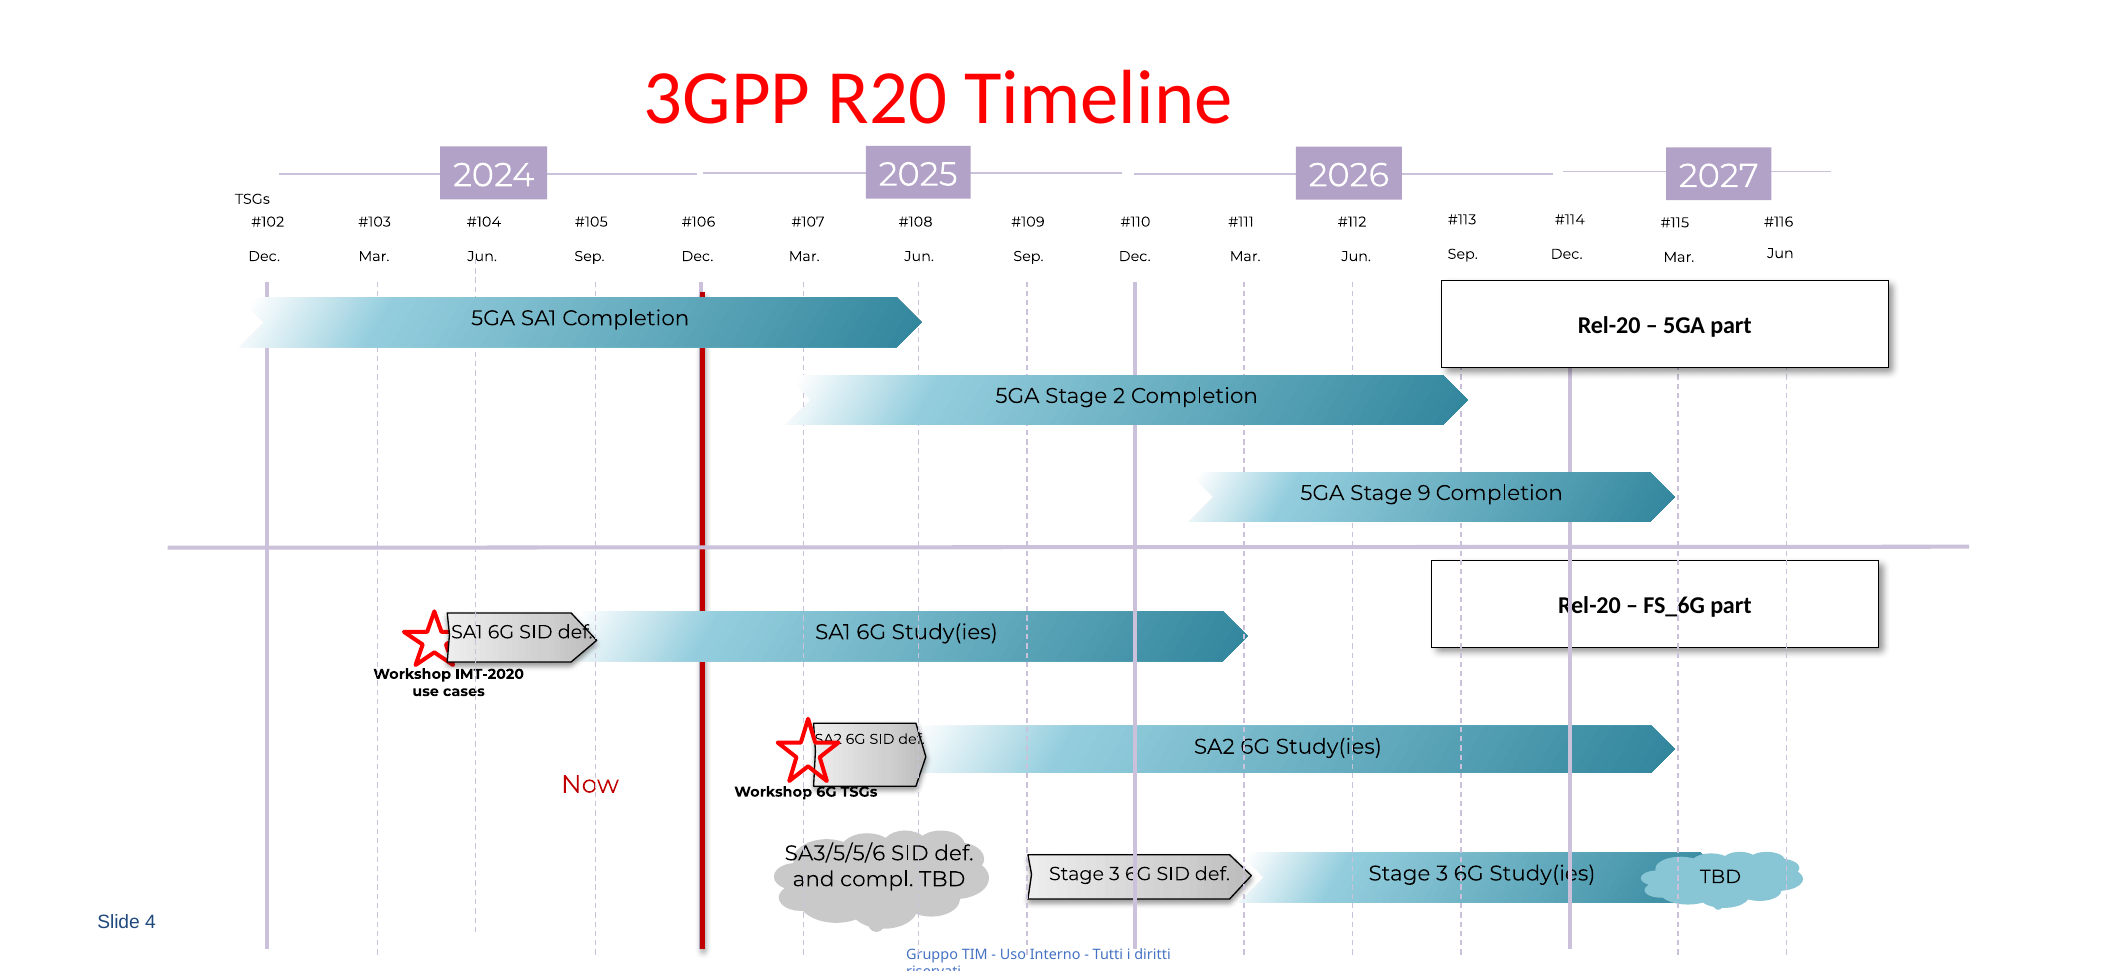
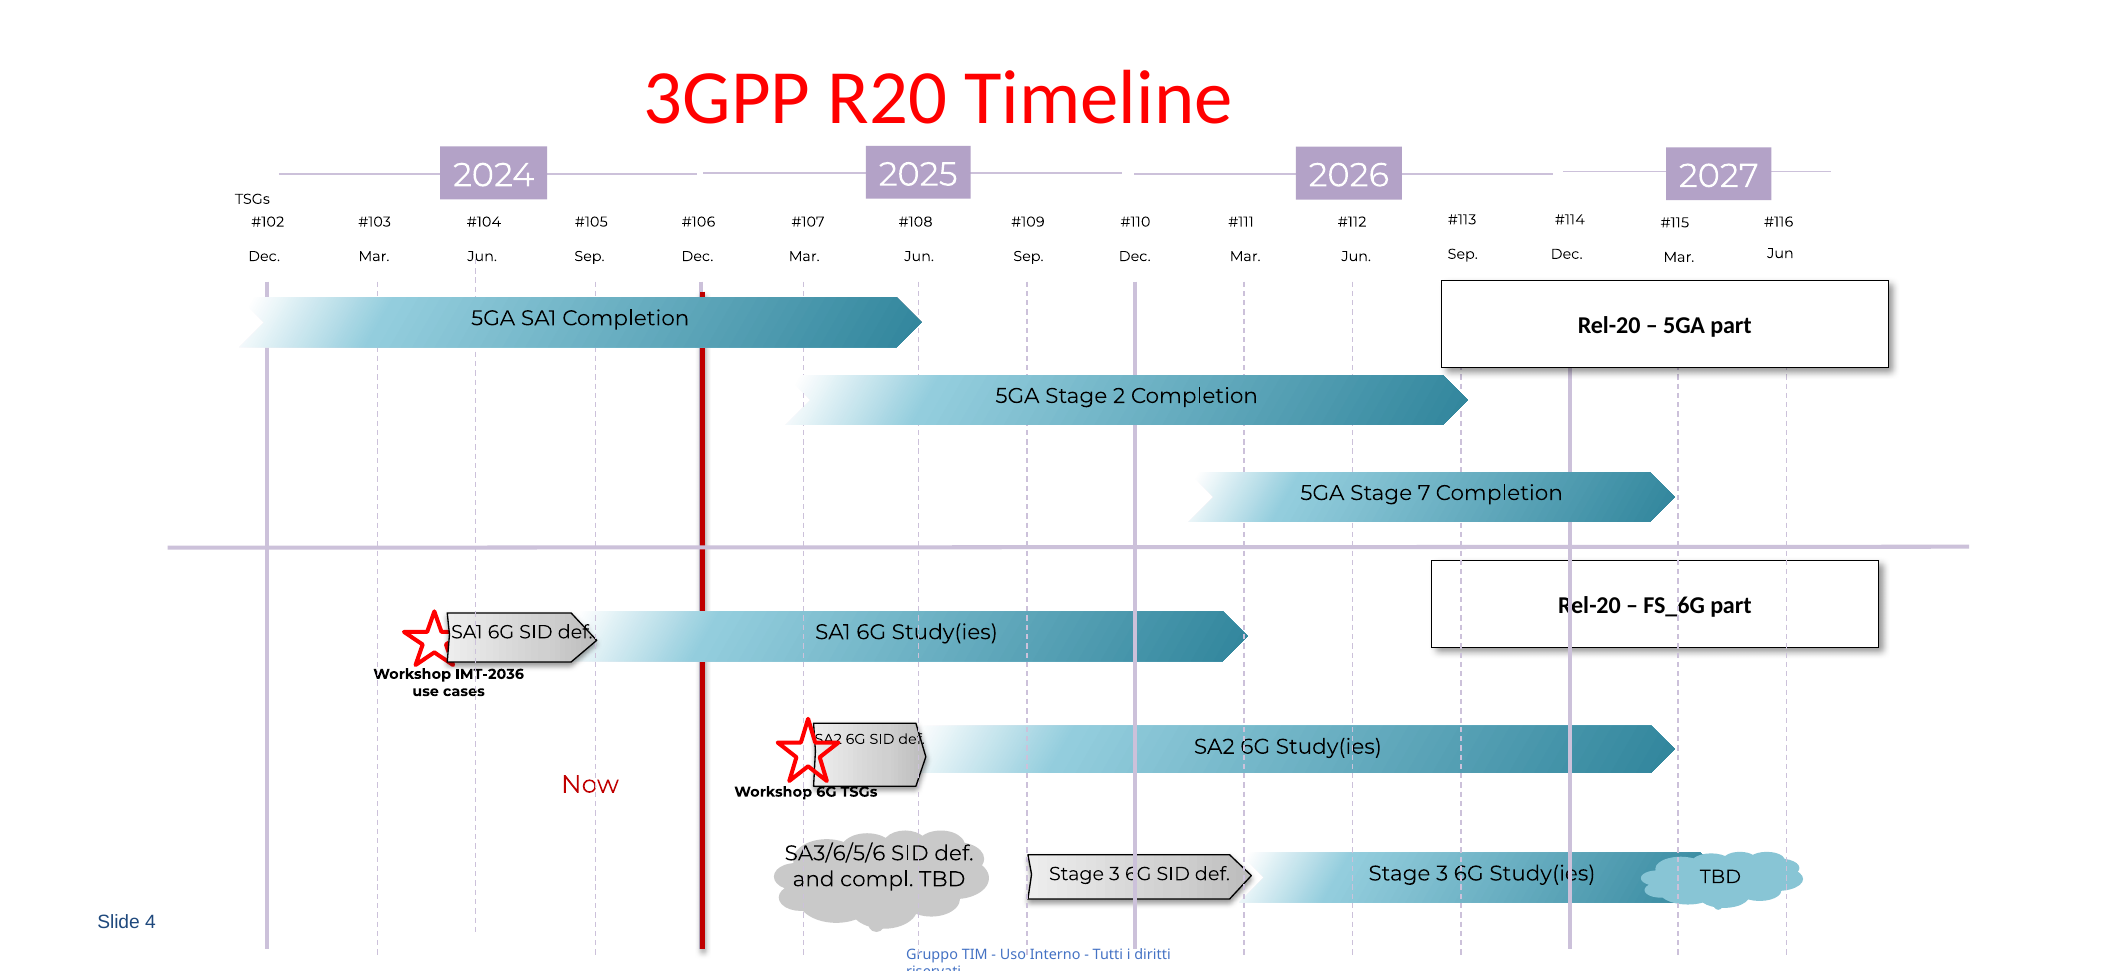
9: 9 -> 7
IMT-2020: IMT-2020 -> IMT-2036
SA3/5/5/6: SA3/5/5/6 -> SA3/6/5/6
